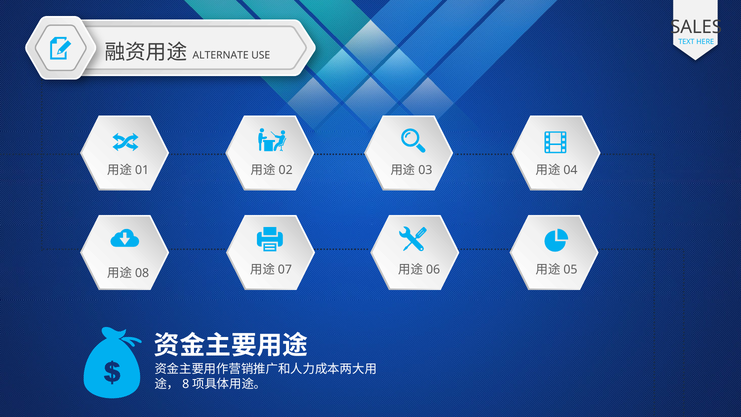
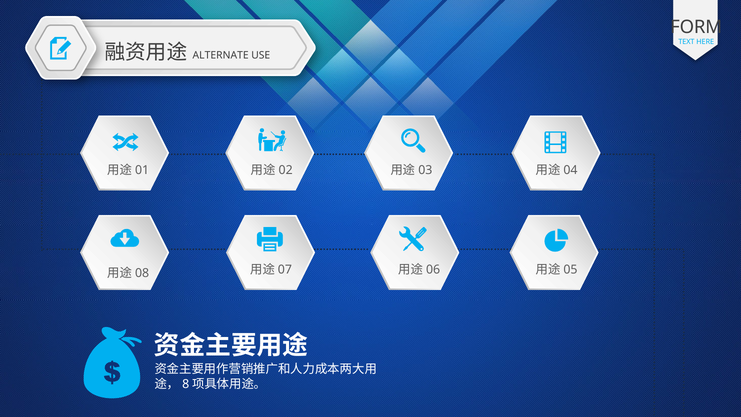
SALES: SALES -> FORM
